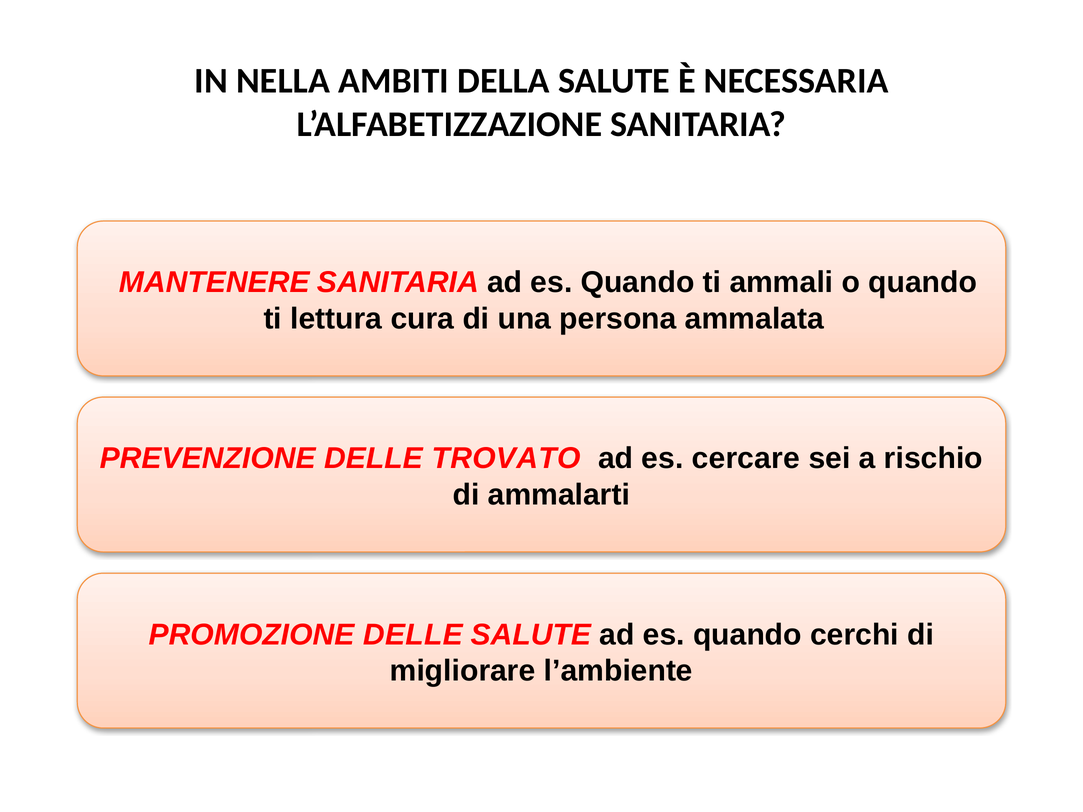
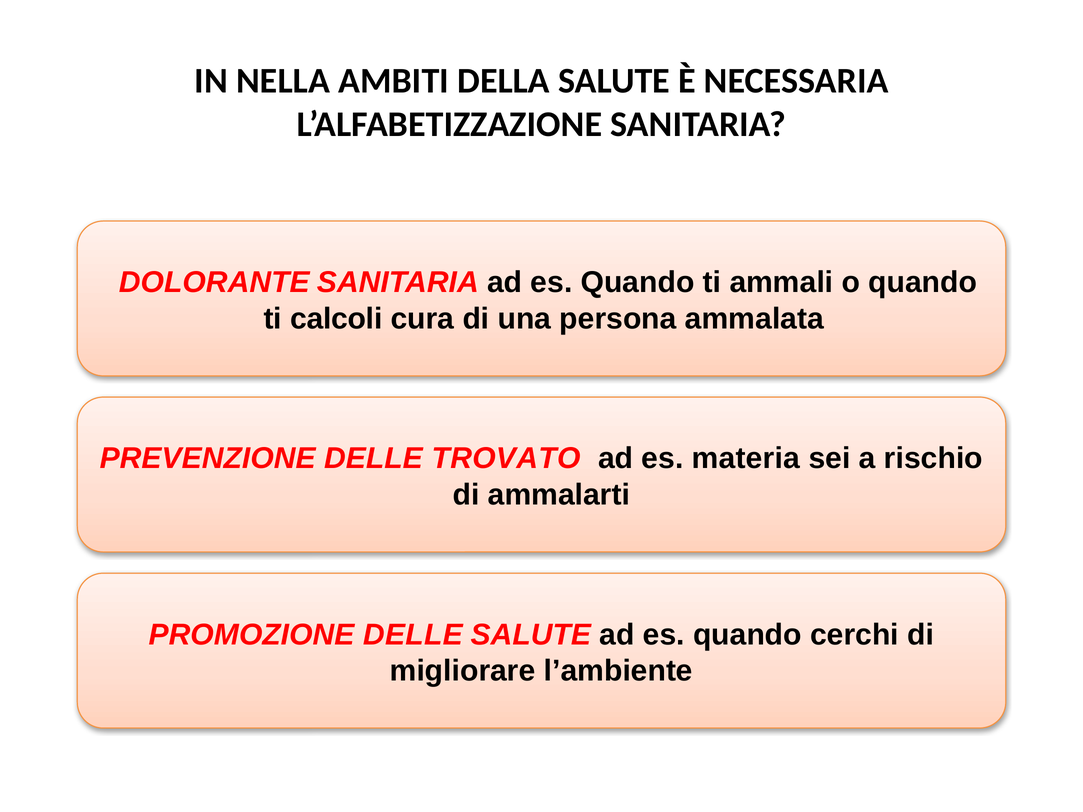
MANTENERE: MANTENERE -> DOLORANTE
lettura: lettura -> calcoli
cercare: cercare -> materia
